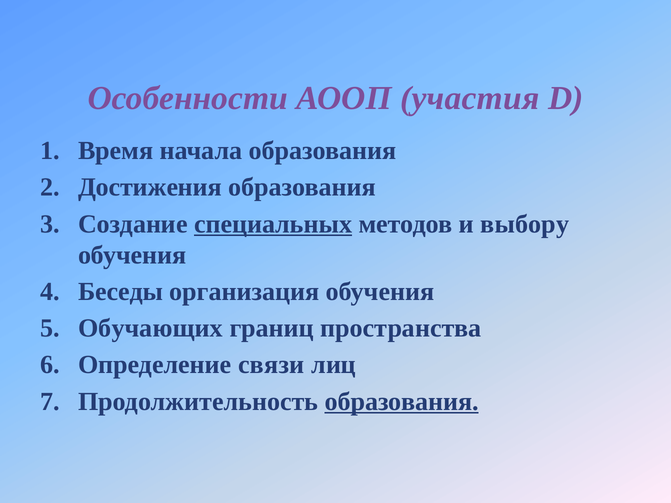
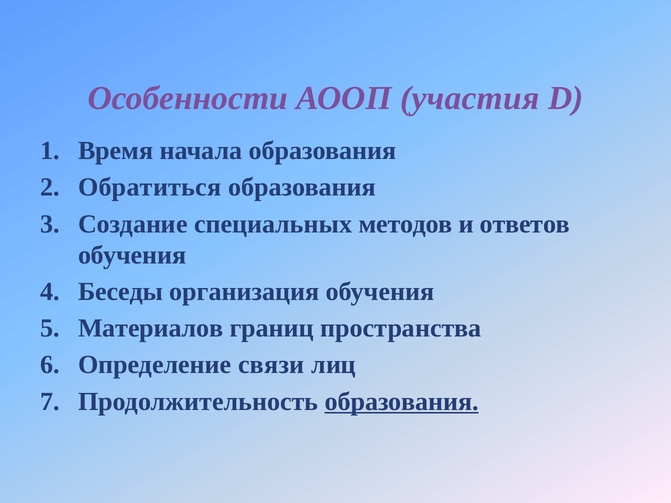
Достижения: Достижения -> Обратиться
специальных underline: present -> none
выбору: выбору -> ответов
Обучающих: Обучающих -> Материалов
